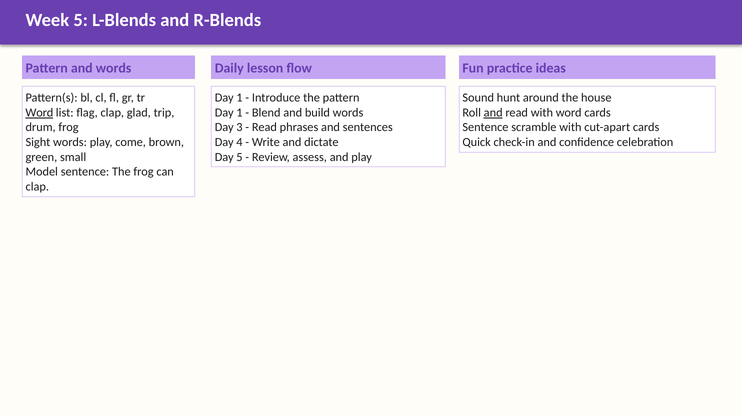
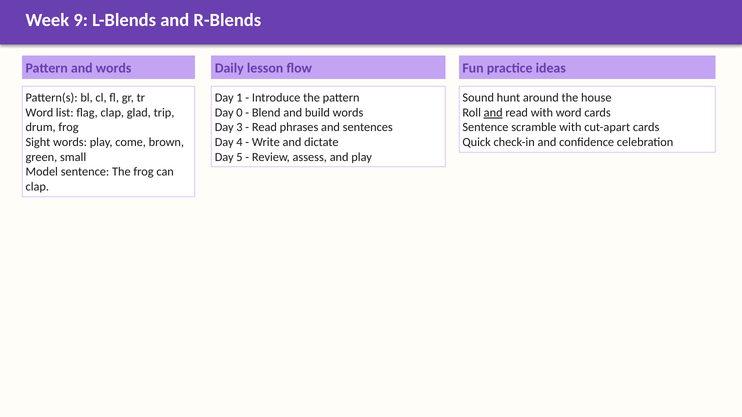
Week 5: 5 -> 9
Word at (39, 113) underline: present -> none
1 at (239, 113): 1 -> 0
